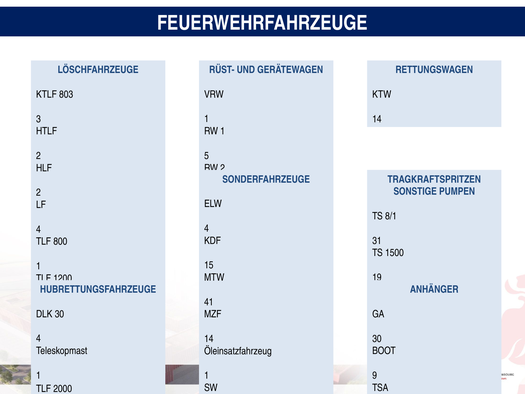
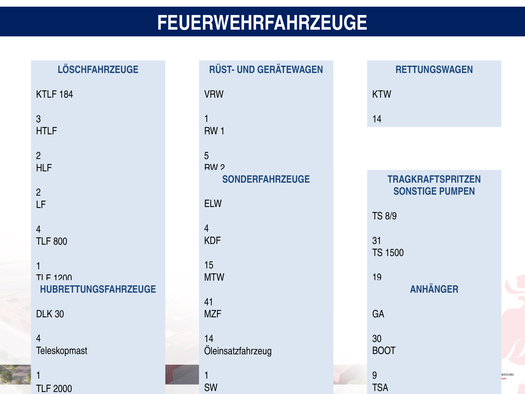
803: 803 -> 184
8/1: 8/1 -> 8/9
